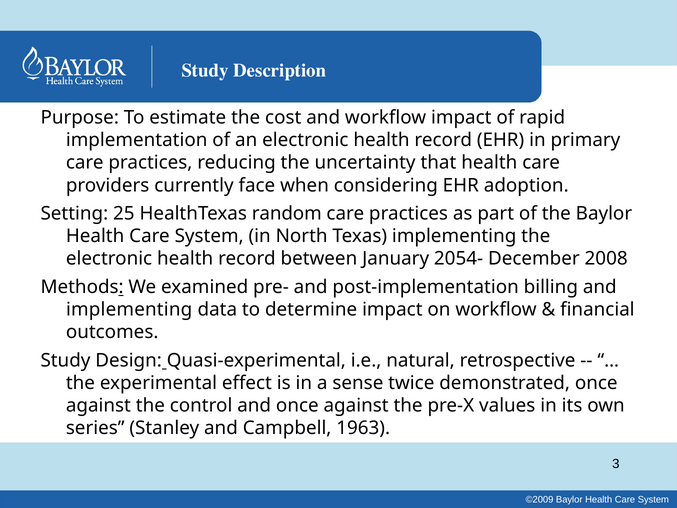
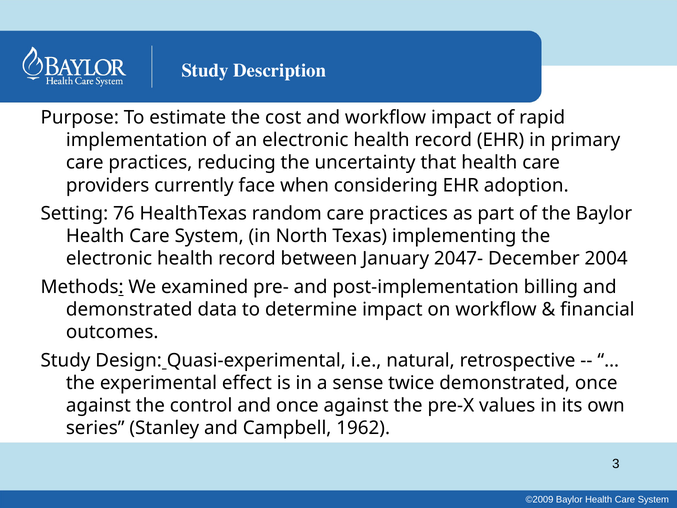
25: 25 -> 76
2054-: 2054- -> 2047-
2008: 2008 -> 2004
implementing at (129, 309): implementing -> demonstrated
1963: 1963 -> 1962
